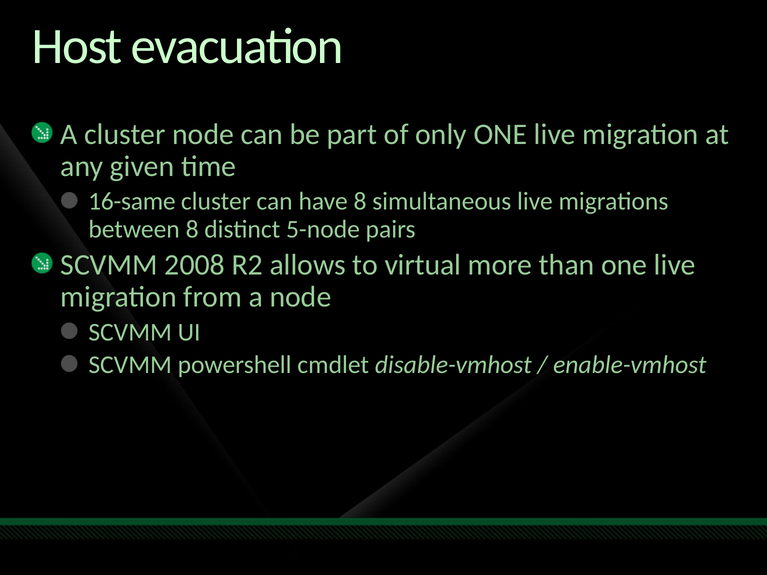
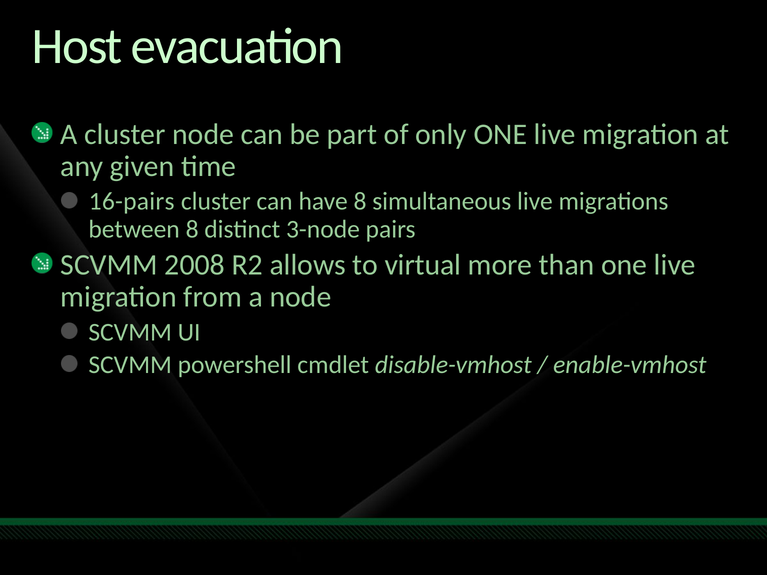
16-same: 16-same -> 16-pairs
5-node: 5-node -> 3-node
